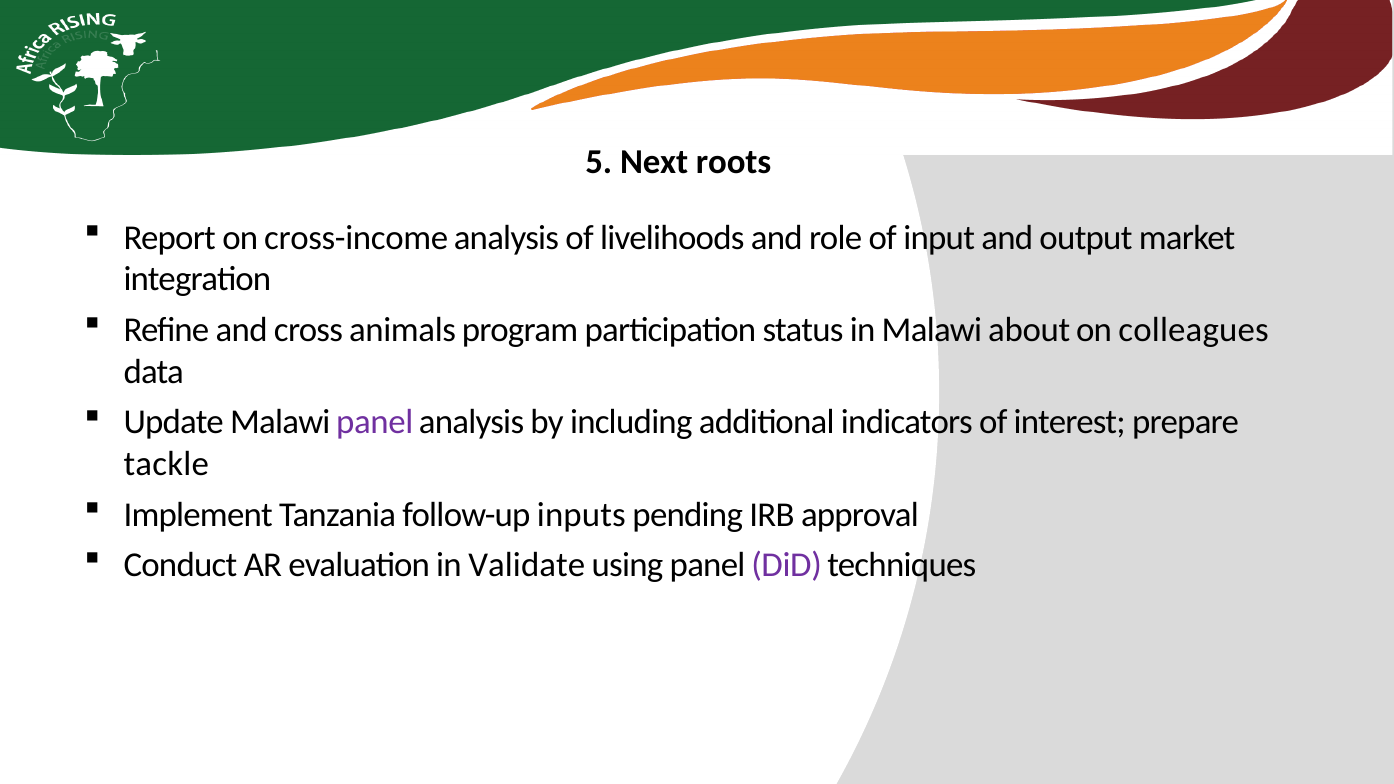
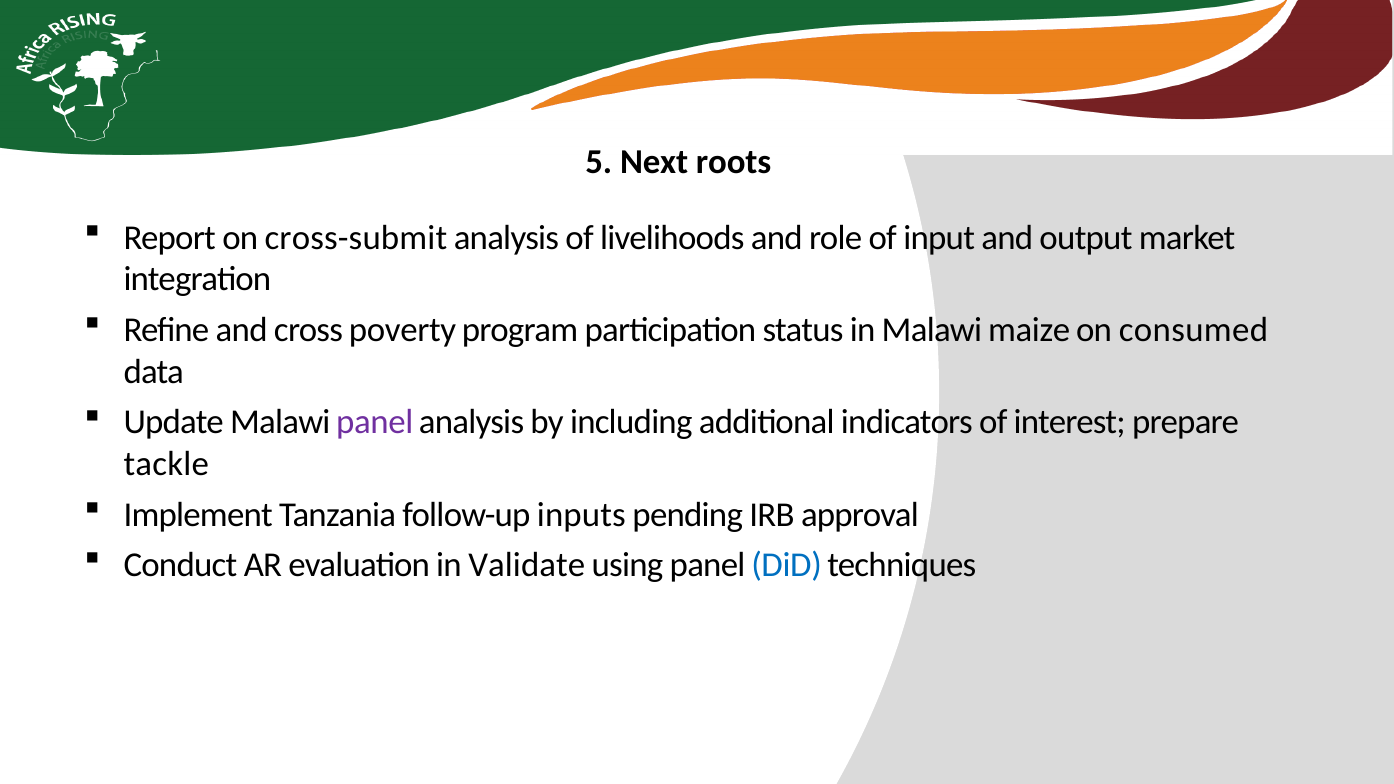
cross-income: cross-income -> cross-submit
animals: animals -> poverty
about: about -> maize
colleagues: colleagues -> consumed
DiD colour: purple -> blue
